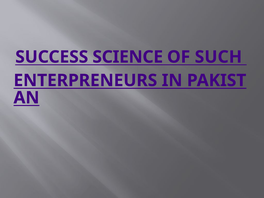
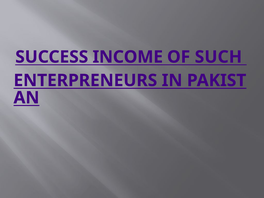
SCIENCE: SCIENCE -> INCOME
